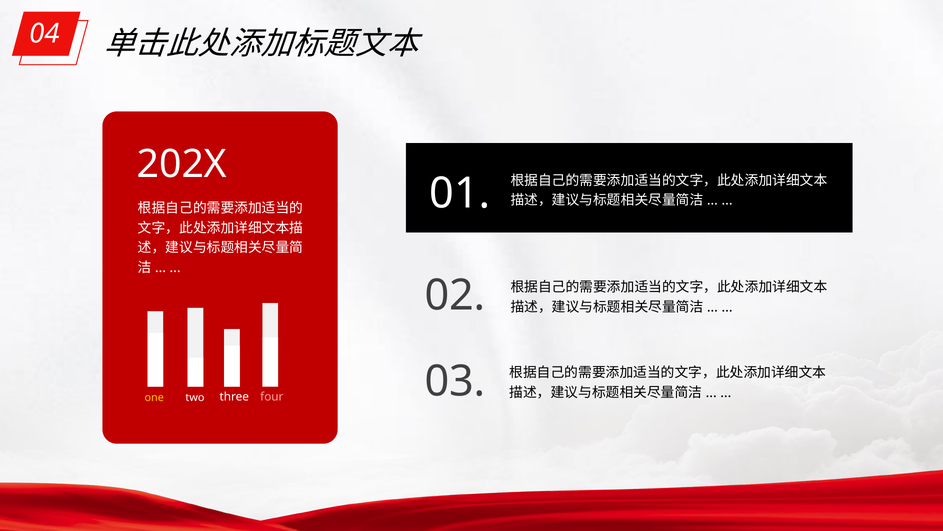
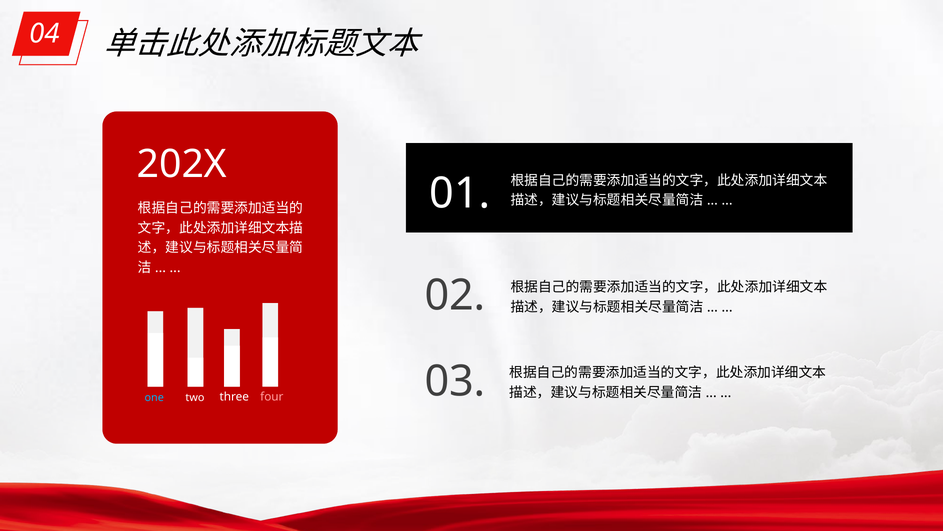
one colour: yellow -> light blue
